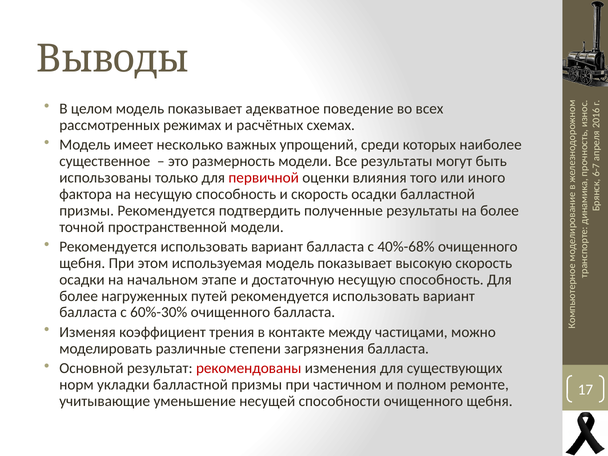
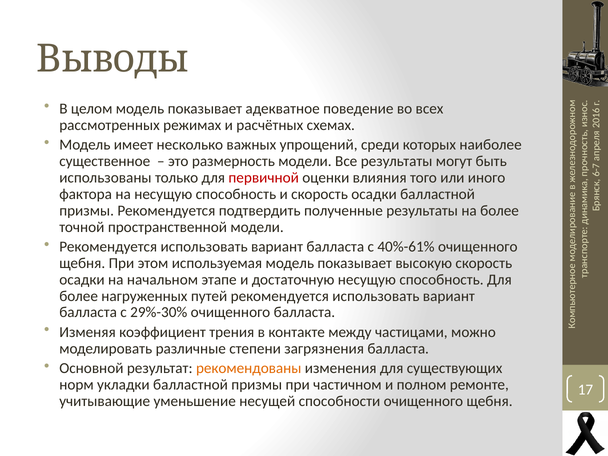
40%-68%: 40%-68% -> 40%-61%
60%-30%: 60%-30% -> 29%-30%
рекомендованы colour: red -> orange
